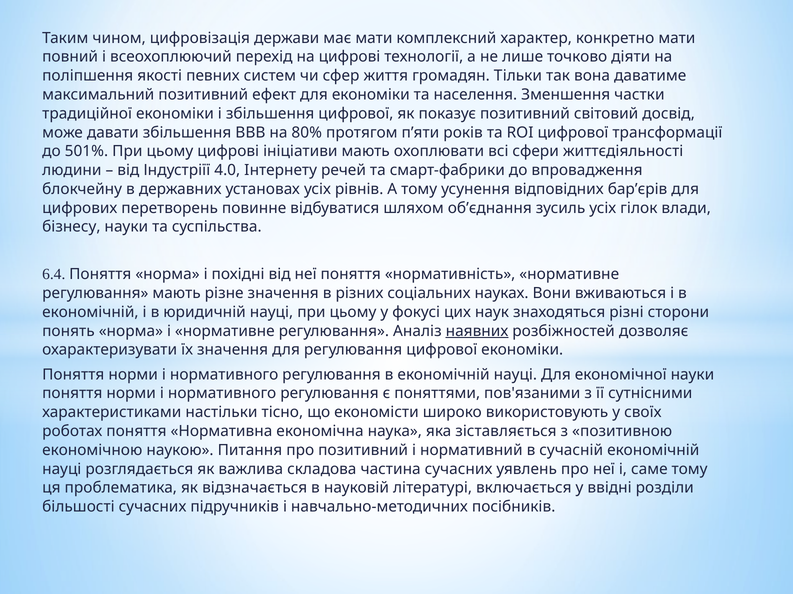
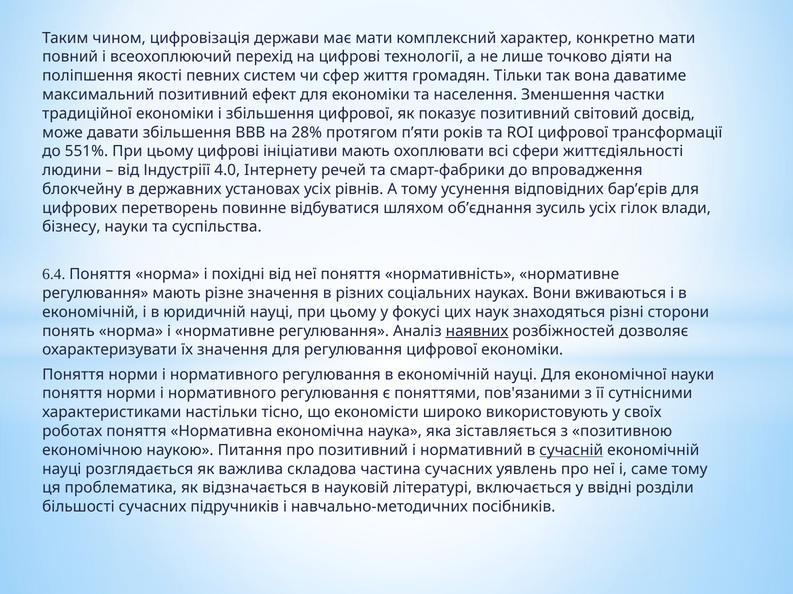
80%: 80% -> 28%
501%: 501% -> 551%
сучасній underline: none -> present
